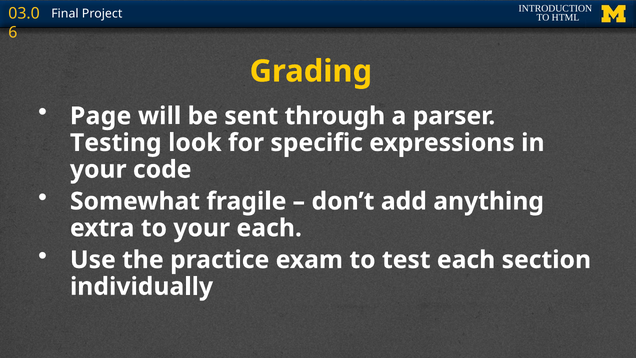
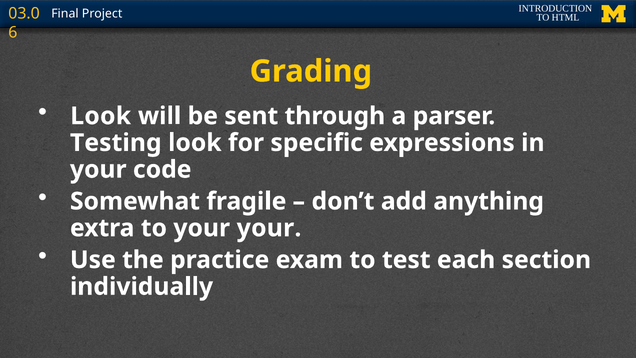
Page at (101, 116): Page -> Look
your each: each -> your
